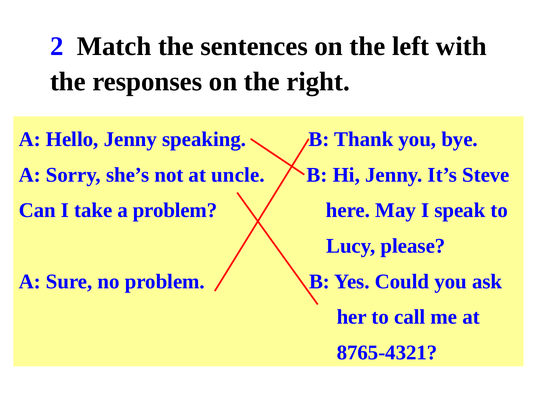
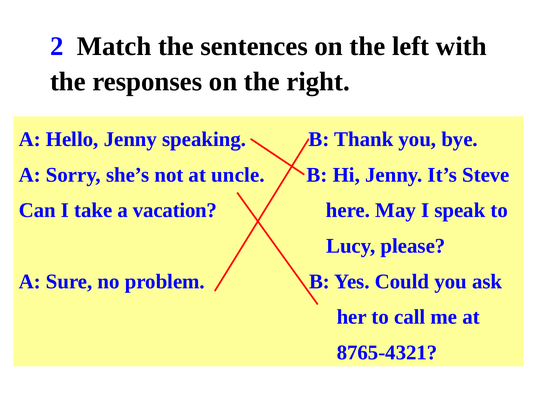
a problem: problem -> vacation
